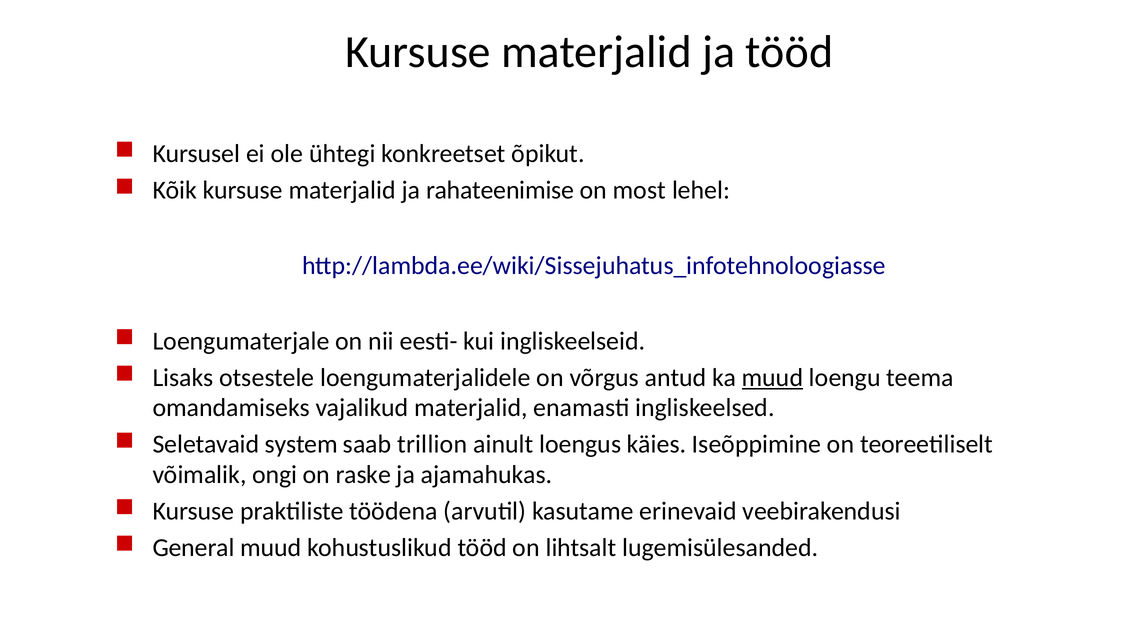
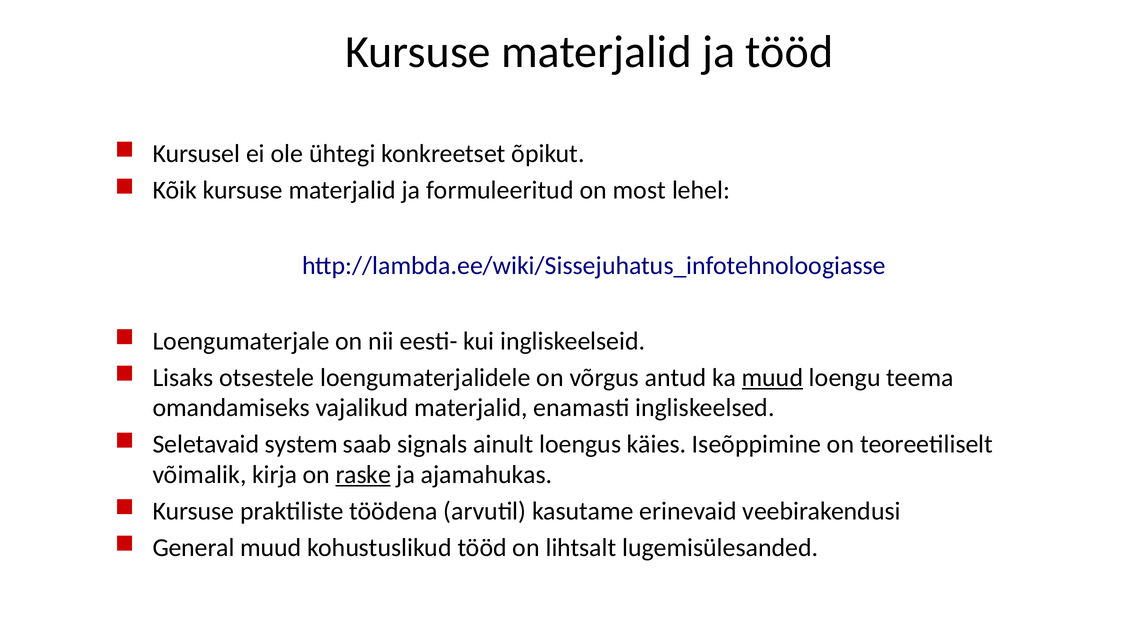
rahateenimise: rahateenimise -> formuleeritud
trillion: trillion -> signals
ongi: ongi -> kirja
raske underline: none -> present
